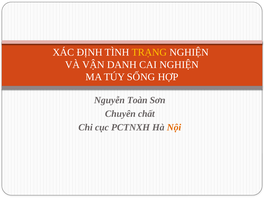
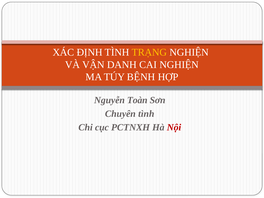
SỐNG: SỐNG -> BỆNH
Chuyên chất: chất -> tình
Nội colour: orange -> red
